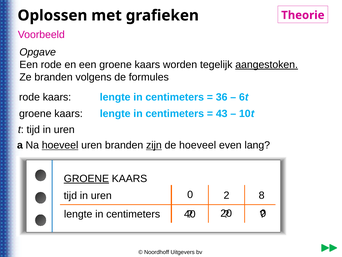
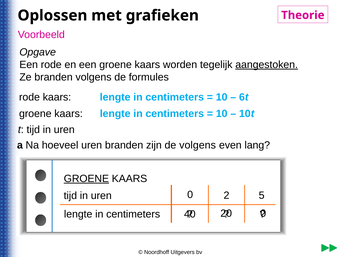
36 at (222, 97): 36 -> 10
43 at (222, 113): 43 -> 10
hoeveel at (60, 145) underline: present -> none
zijn underline: present -> none
de hoeveel: hoeveel -> volgens
8: 8 -> 5
